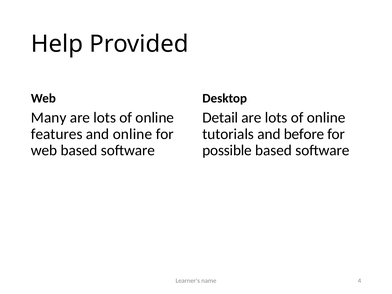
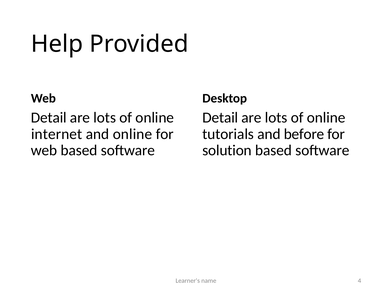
Many at (49, 118): Many -> Detail
features: features -> internet
possible: possible -> solution
